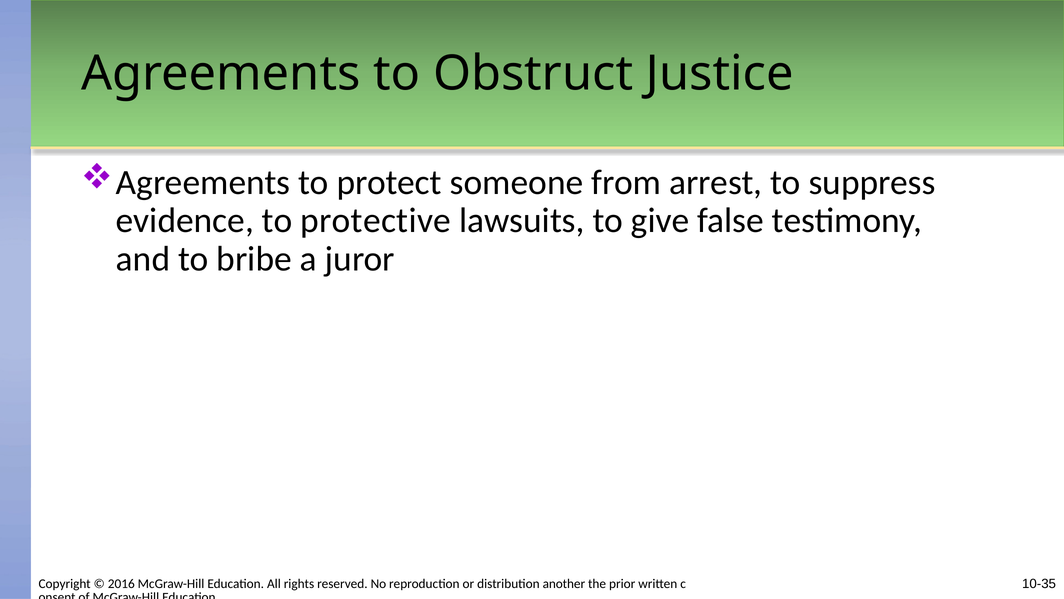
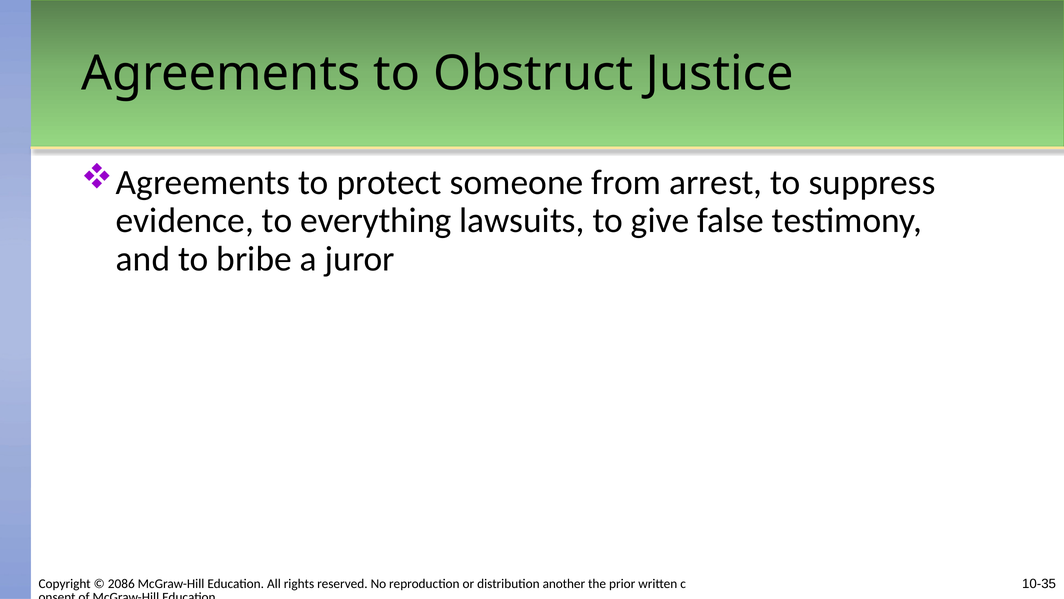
protective: protective -> everything
2016: 2016 -> 2086
